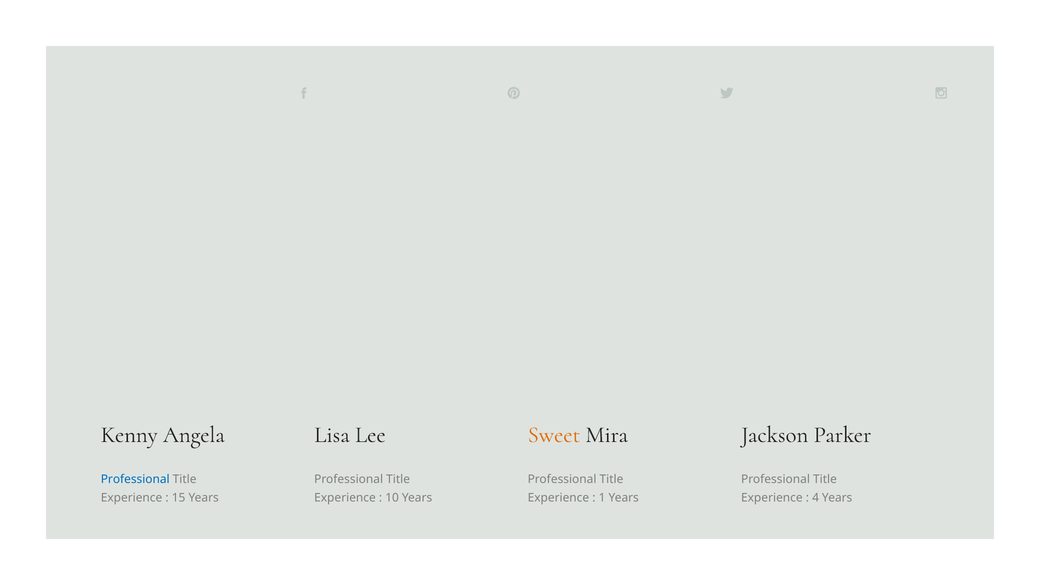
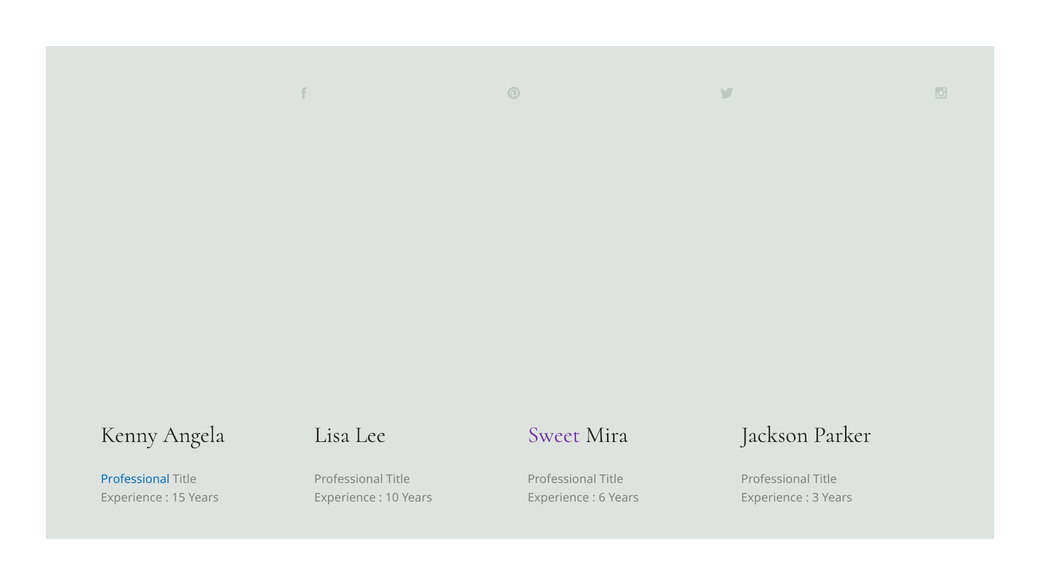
Sweet colour: orange -> purple
1: 1 -> 6
4: 4 -> 3
